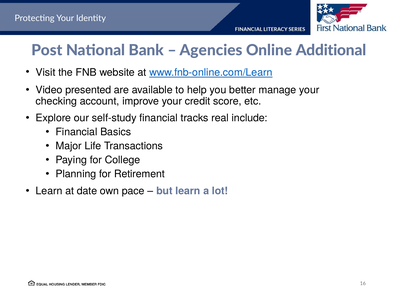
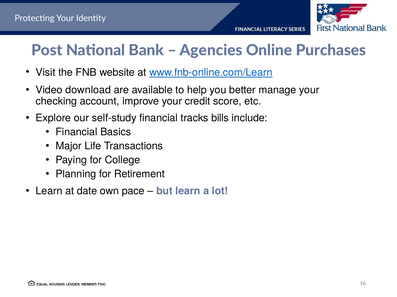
Additional: Additional -> Purchases
presented: presented -> download
real: real -> bills
